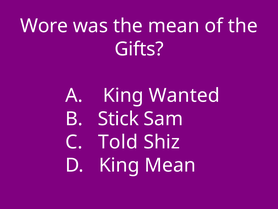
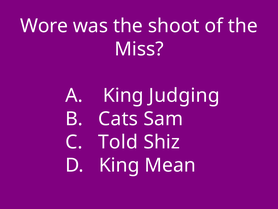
the mean: mean -> shoot
Gifts: Gifts -> Miss
Wanted: Wanted -> Judging
Stick: Stick -> Cats
